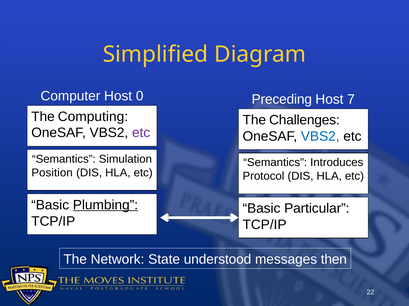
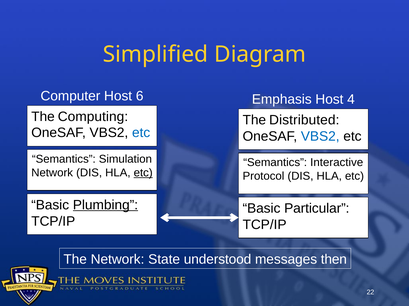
0: 0 -> 6
Preceding: Preceding -> Emphasis
7: 7 -> 4
Challenges: Challenges -> Distributed
etc at (141, 133) colour: purple -> blue
Introduces: Introduces -> Interactive
Position at (52, 173): Position -> Network
etc at (143, 173) underline: none -> present
